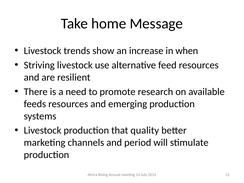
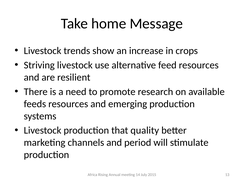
when: when -> crops
